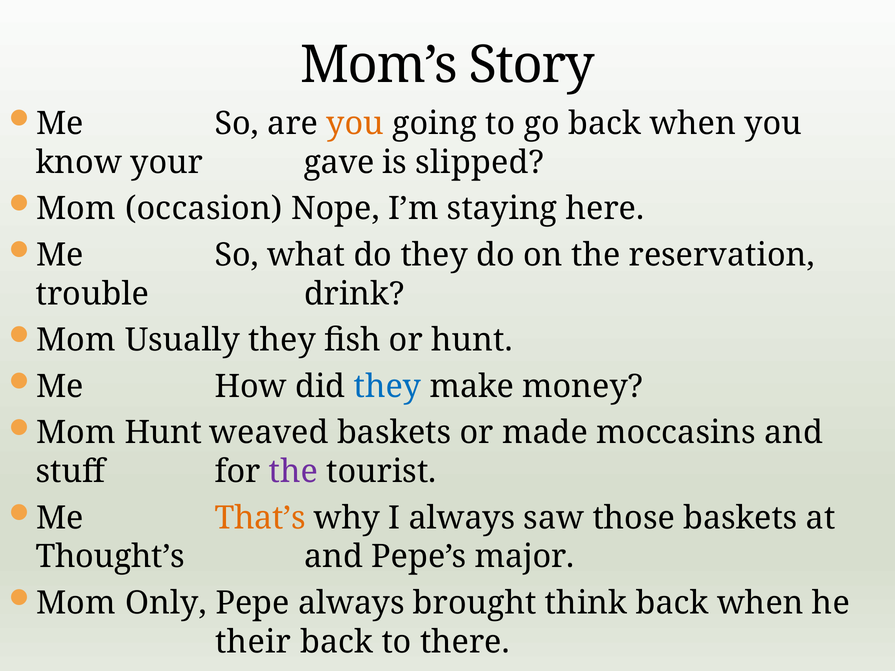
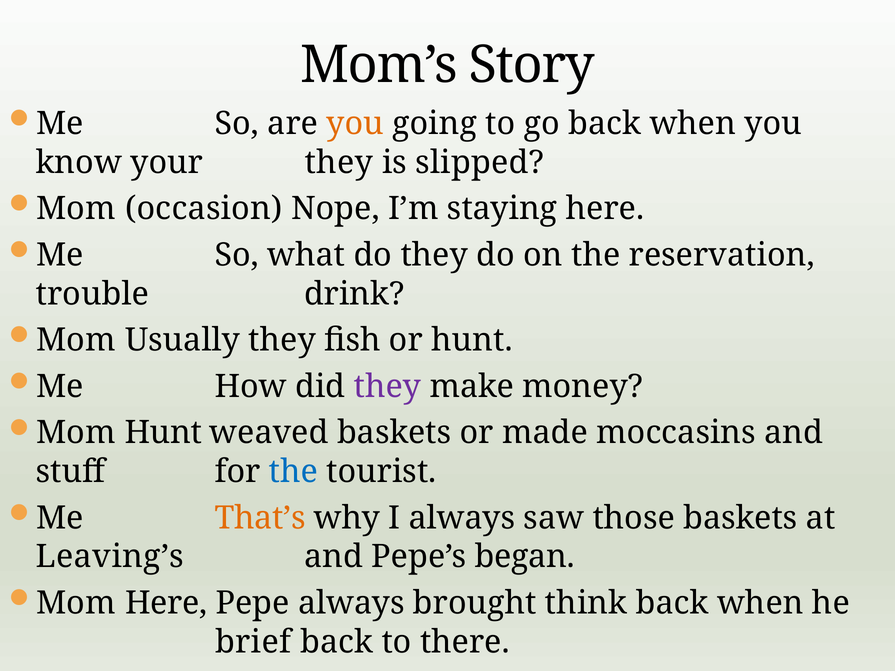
your gave: gave -> they
they at (387, 387) colour: blue -> purple
the at (293, 472) colour: purple -> blue
Thought’s: Thought’s -> Leaving’s
major: major -> began
Mom Only: Only -> Here
their: their -> brief
